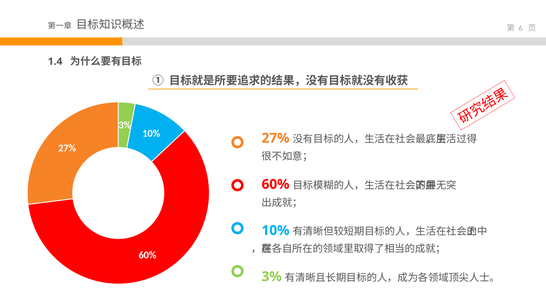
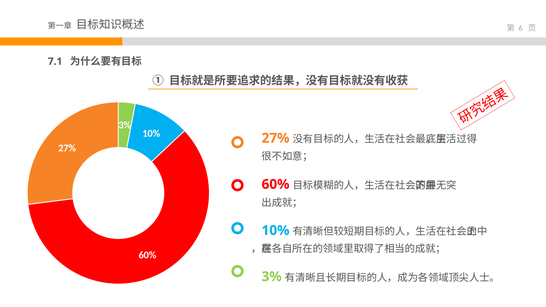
1.4: 1.4 -> 7.1
